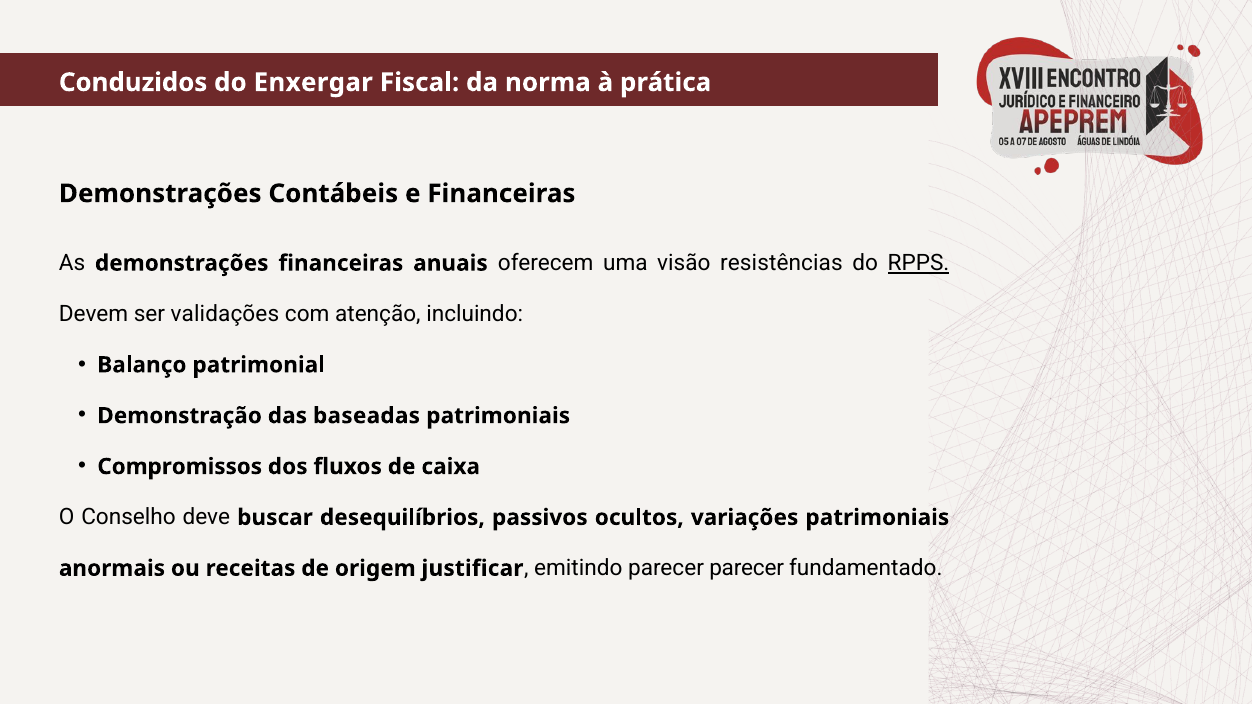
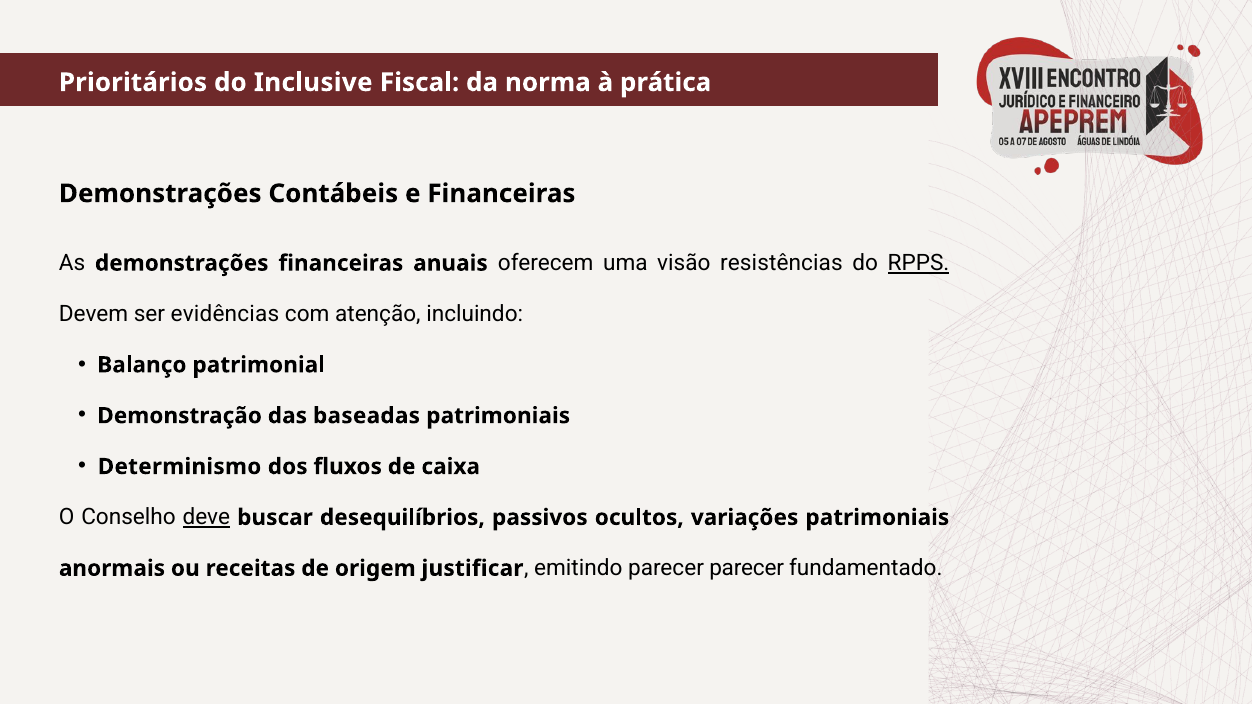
Conduzidos: Conduzidos -> Prioritários
Enxergar: Enxergar -> Inclusive
validações: validações -> evidências
Compromissos: Compromissos -> Determinismo
deve underline: none -> present
